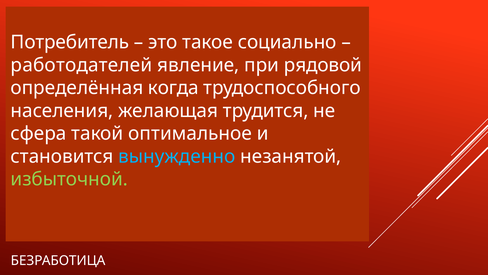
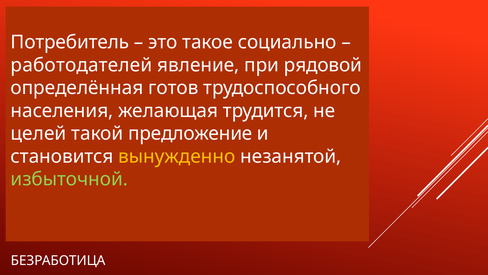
когда: когда -> готов
сфера: сфера -> целей
оптимальное: оптимальное -> предложение
вынужденно colour: light blue -> yellow
